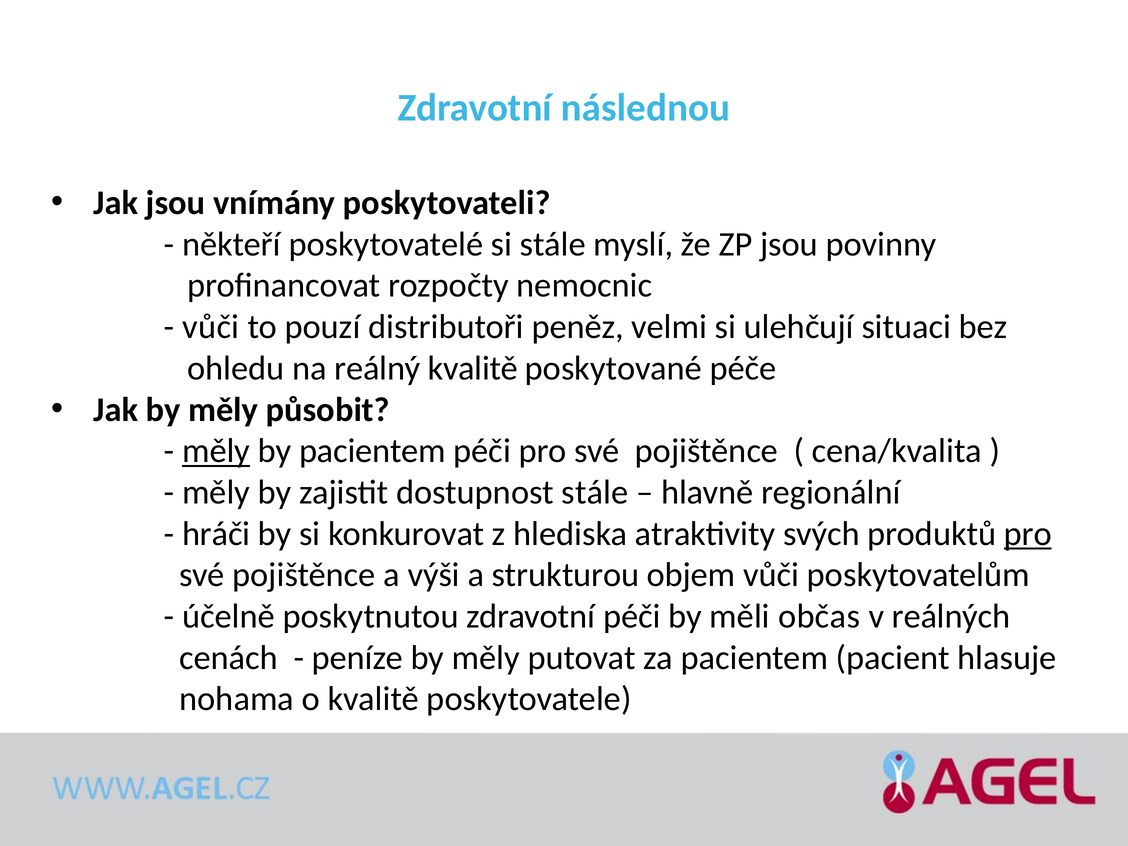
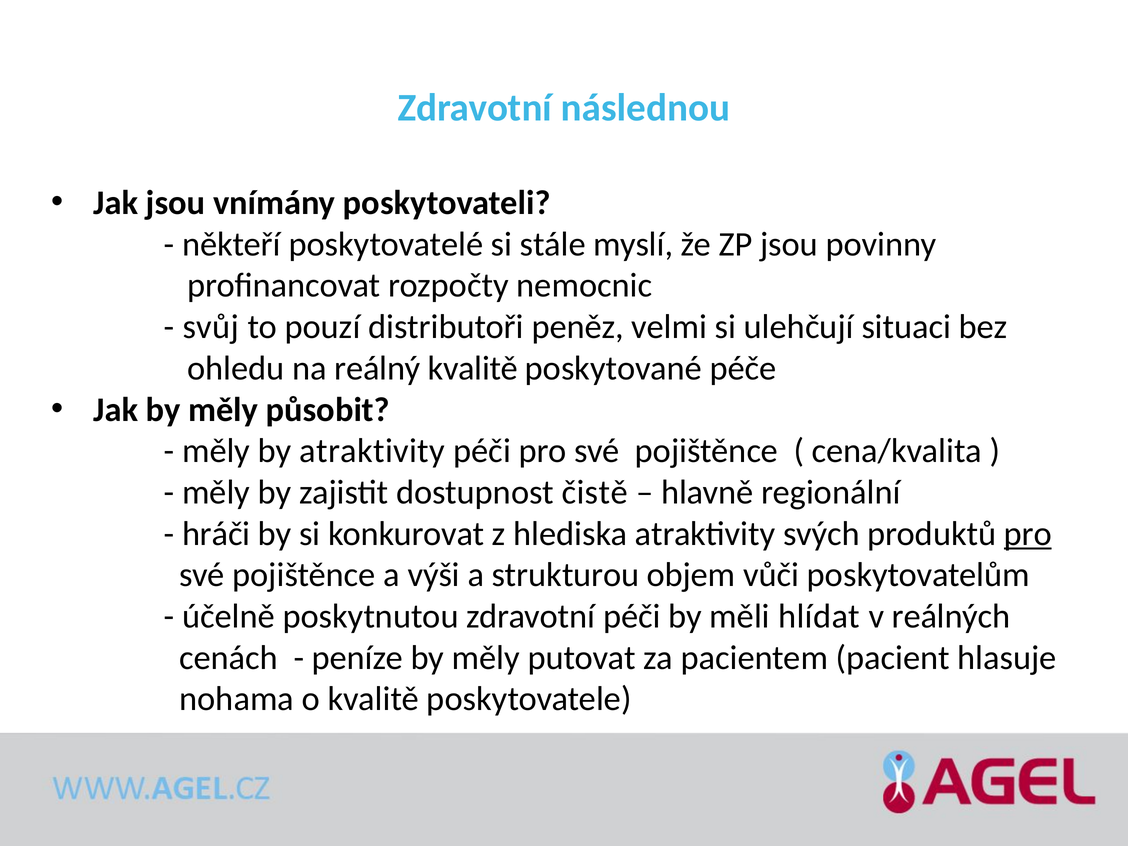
vůči at (211, 327): vůči -> svůj
měly at (216, 451) underline: present -> none
by pacientem: pacientem -> atraktivity
dostupnost stále: stále -> čistě
občas: občas -> hlídat
